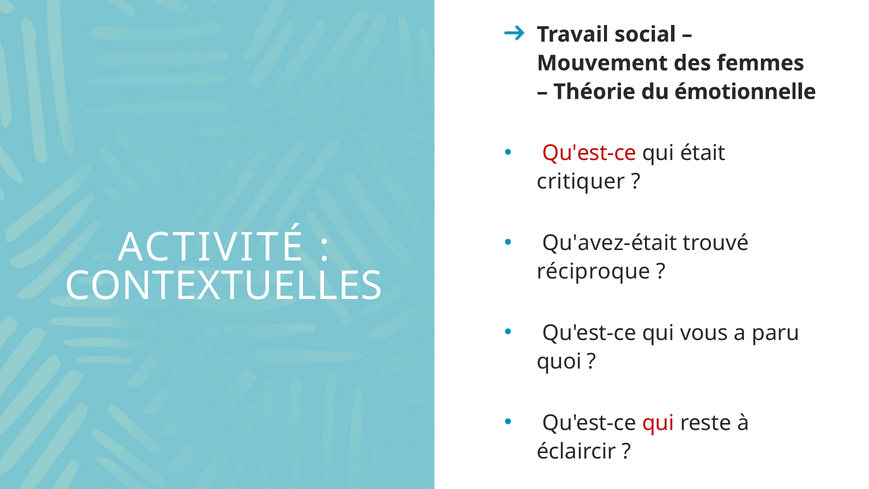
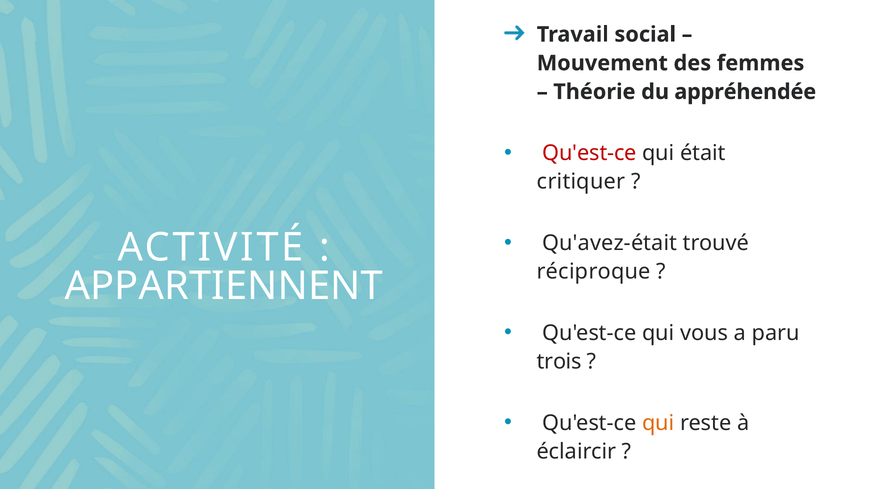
émotionnelle: émotionnelle -> appréhendée
CONTEXTUELLES: CONTEXTUELLES -> APPARTIENNENT
quoi: quoi -> trois
qui at (658, 423) colour: red -> orange
